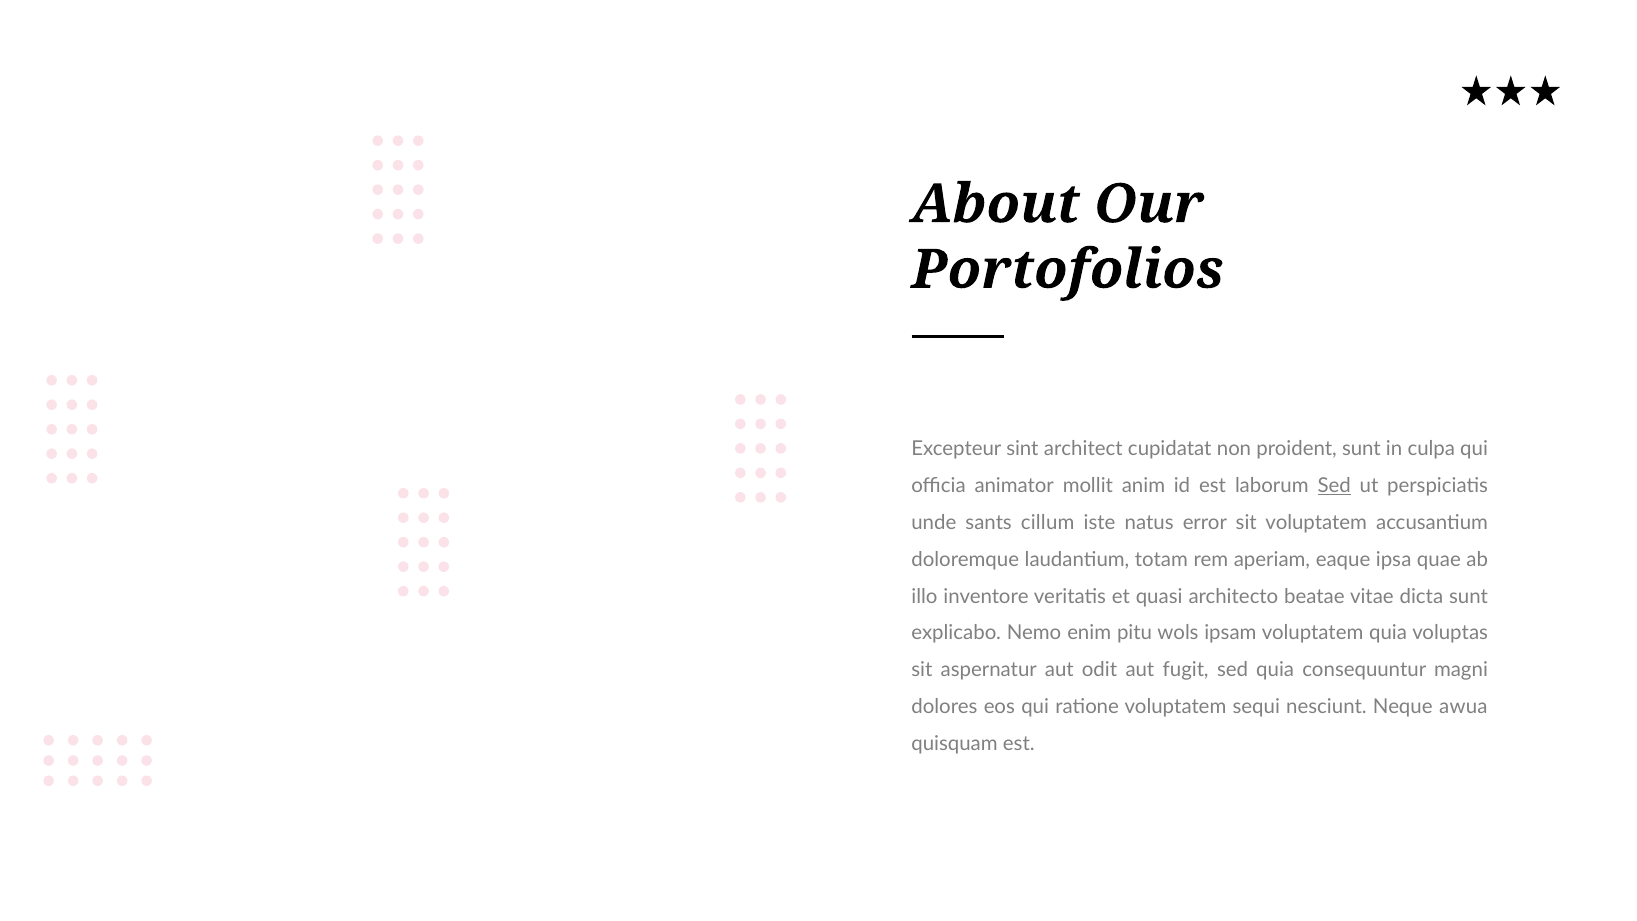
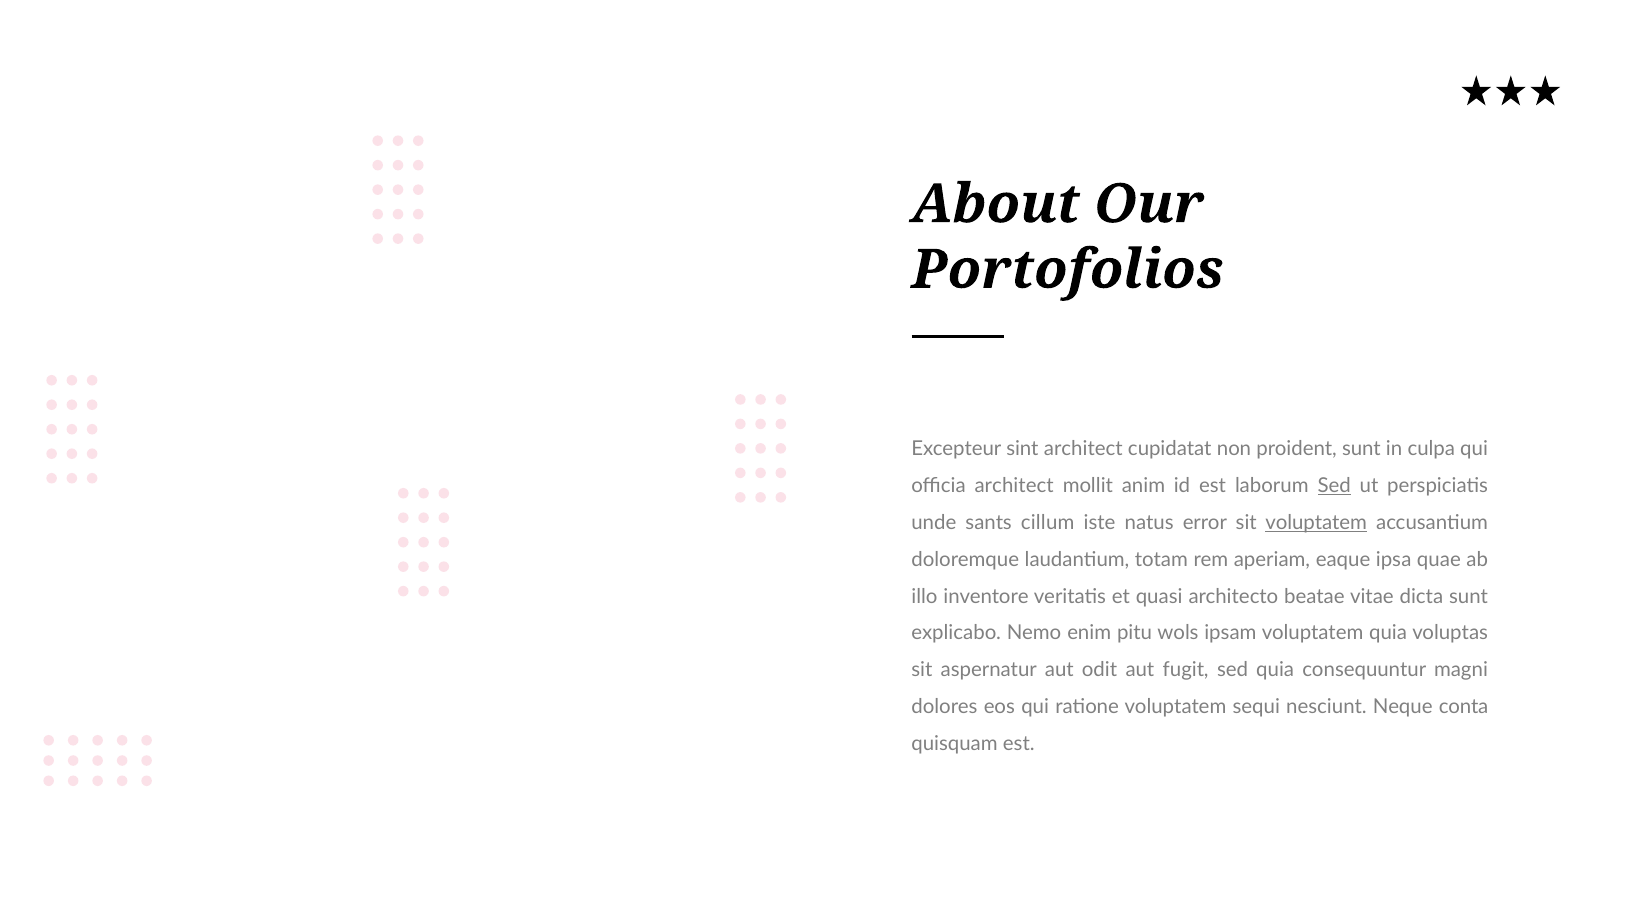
officia animator: animator -> architect
voluptatem at (1316, 523) underline: none -> present
awua: awua -> conta
